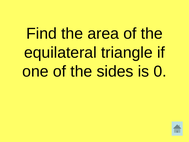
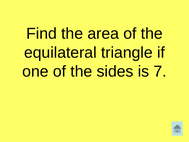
0: 0 -> 7
